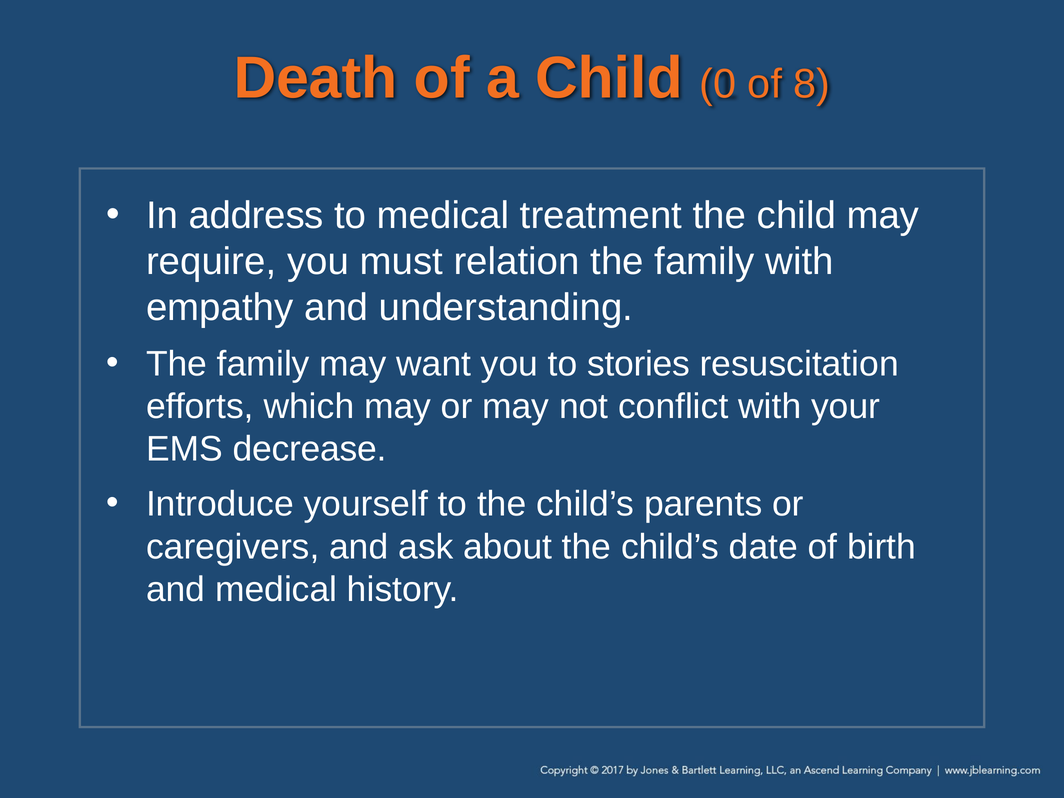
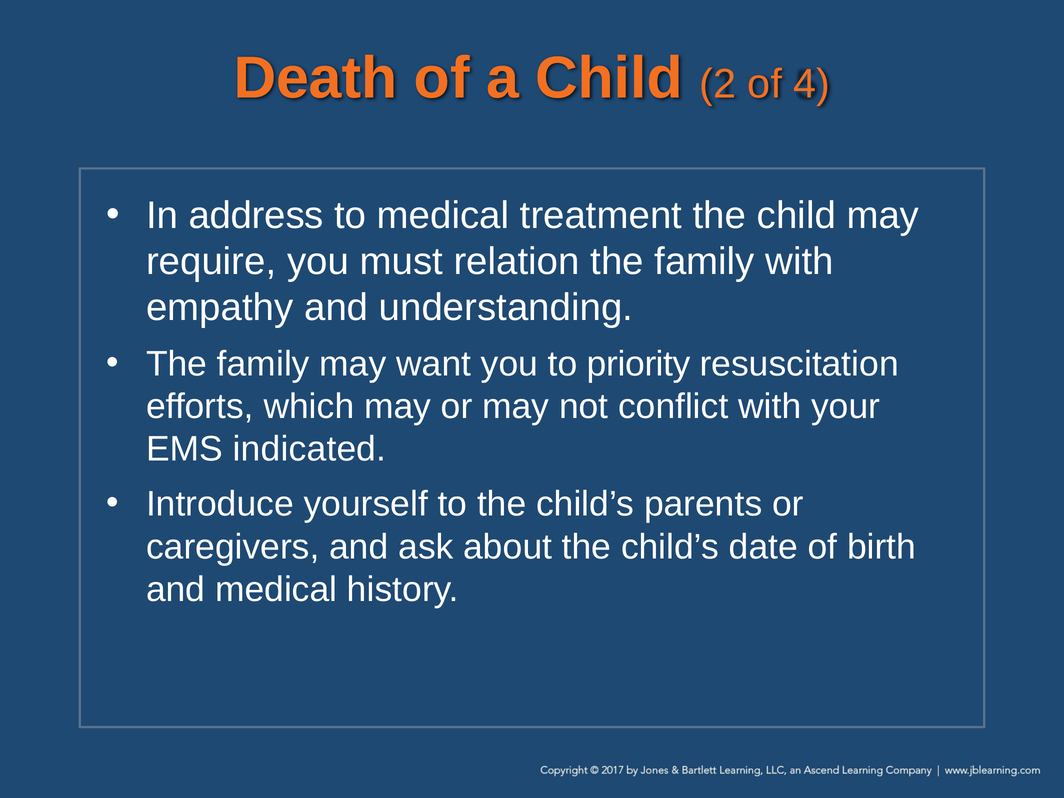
0: 0 -> 2
8: 8 -> 4
stories: stories -> priority
decrease: decrease -> indicated
